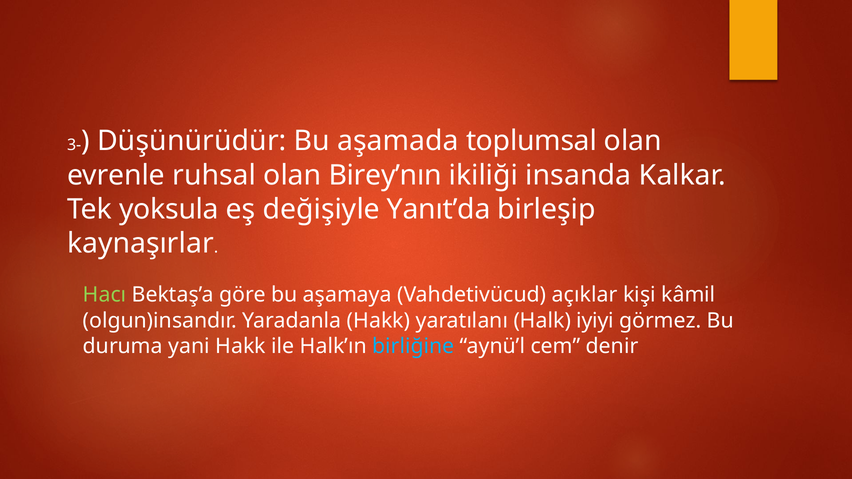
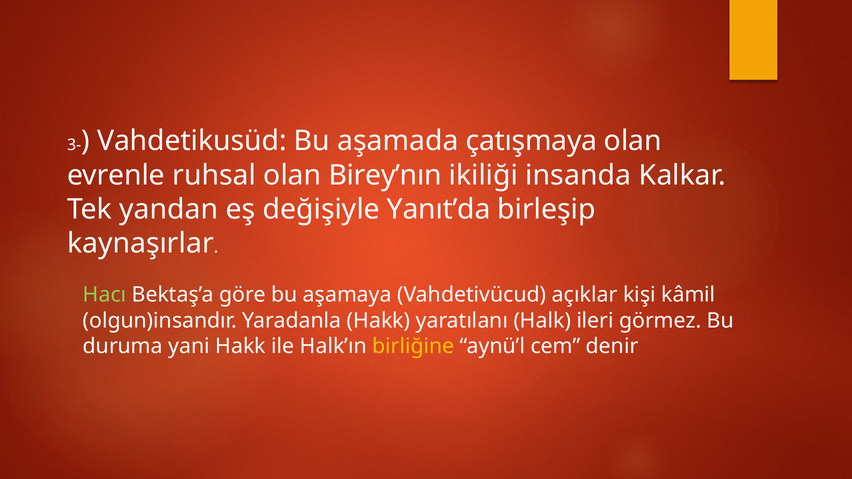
Düşünürüdür: Düşünürüdür -> Vahdetikusüd
toplumsal: toplumsal -> çatışmaya
yoksula: yoksula -> yandan
iyiyi: iyiyi -> ileri
birliğine colour: light blue -> yellow
